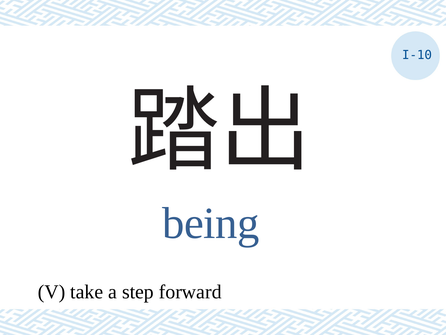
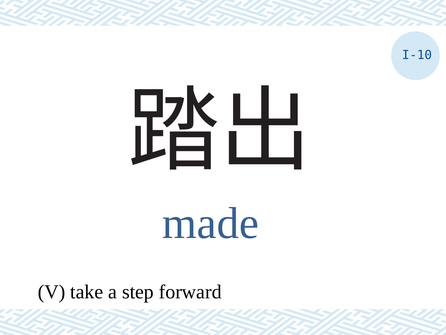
being: being -> made
